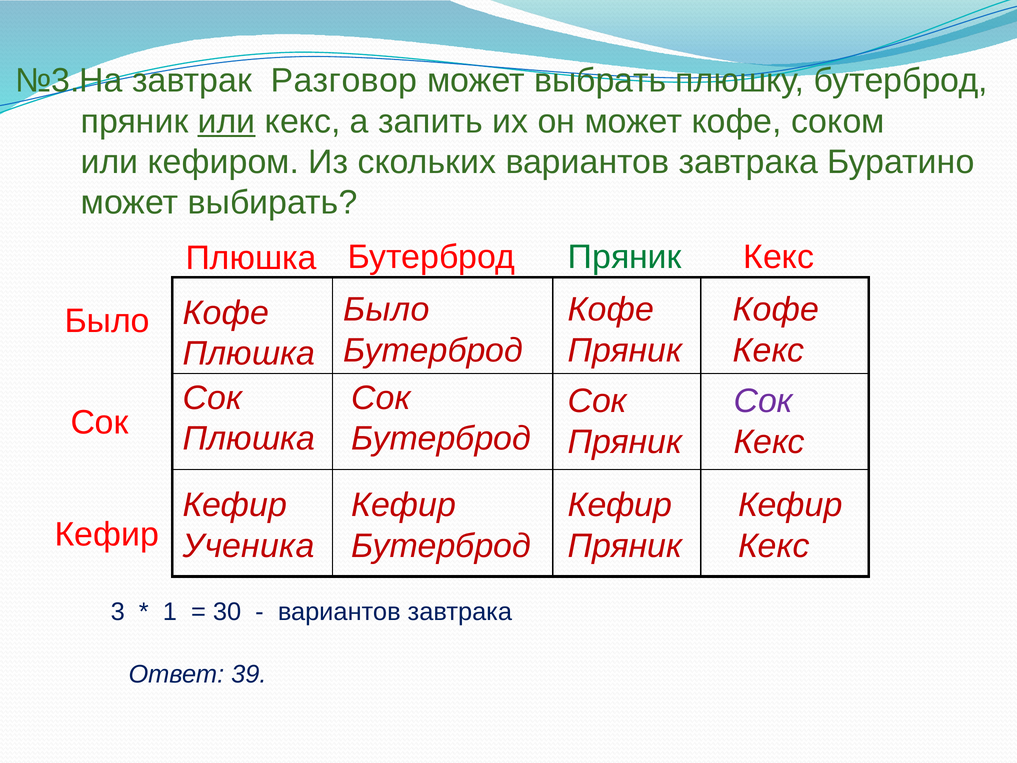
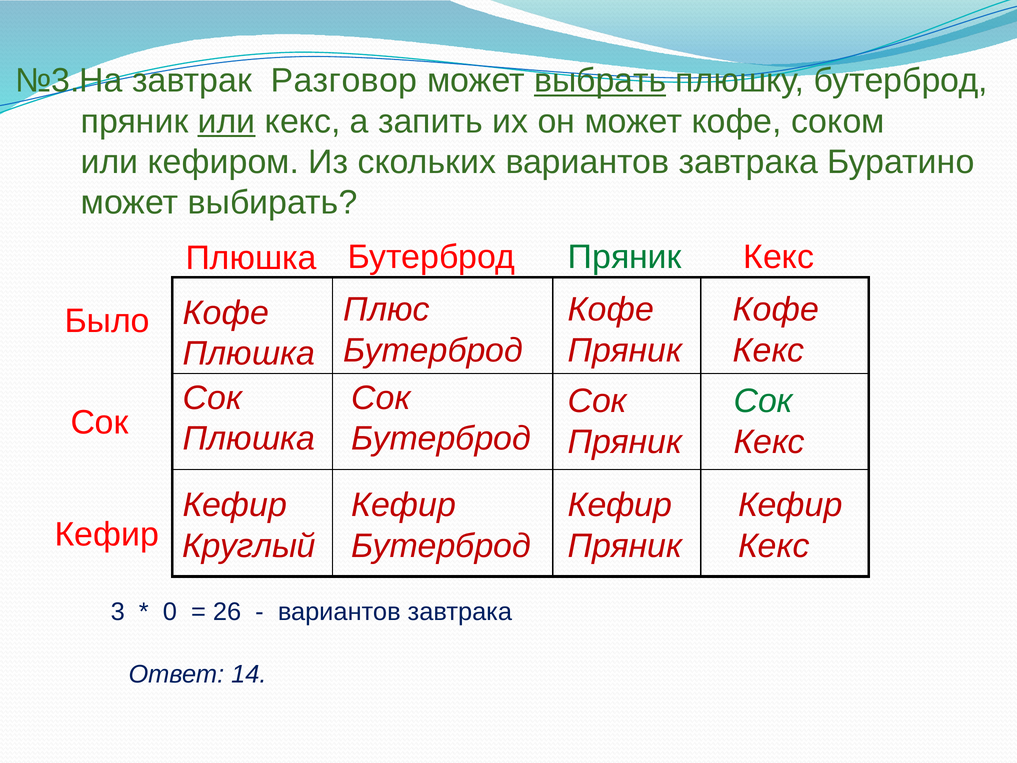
выбрать underline: none -> present
Было at (386, 310): Было -> Плюс
Сок at (763, 401) colour: purple -> green
Ученика: Ученика -> Круглый
1: 1 -> 0
30: 30 -> 26
39: 39 -> 14
